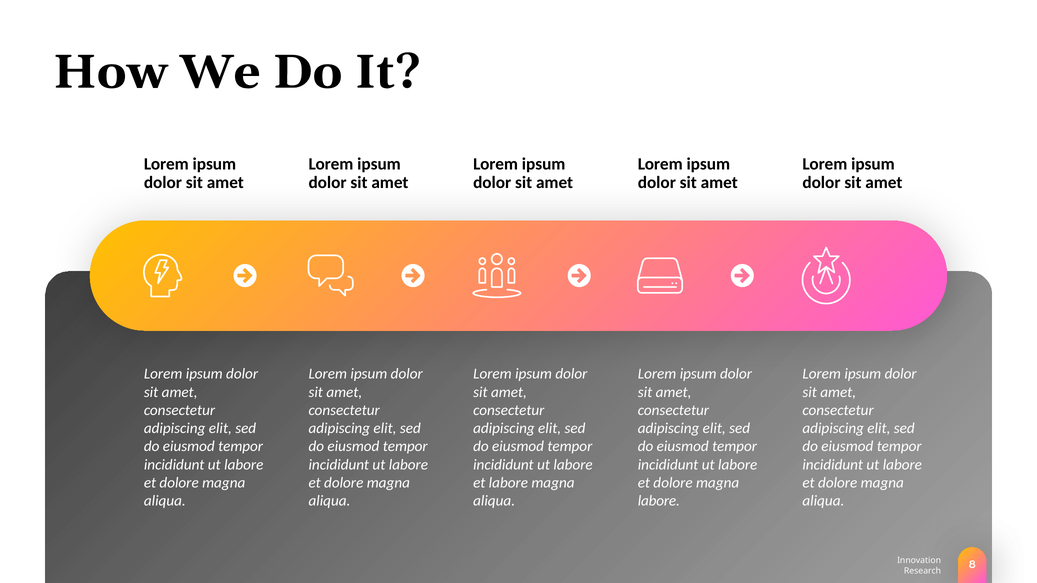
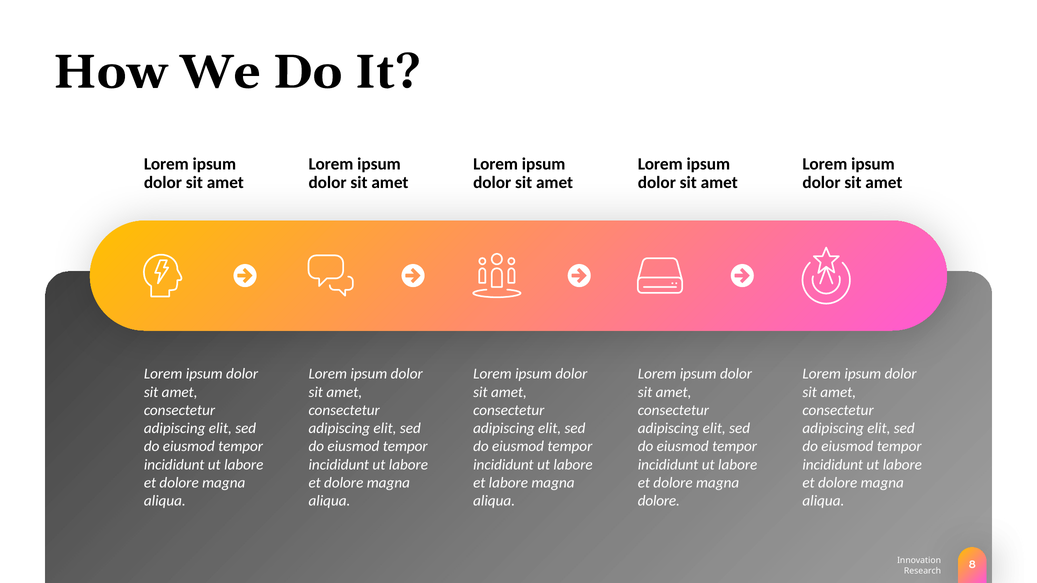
labore at (659, 501): labore -> dolore
